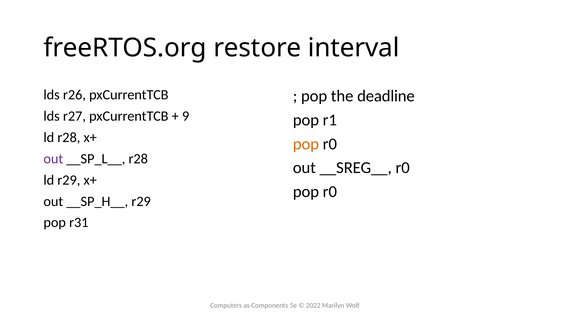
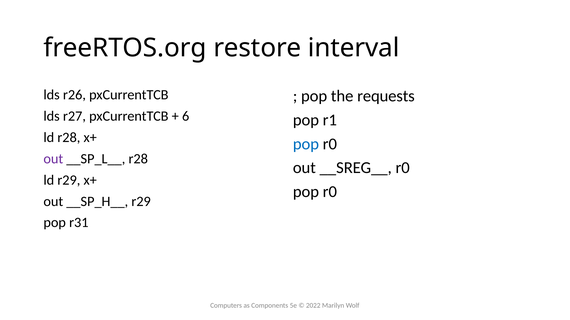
deadline: deadline -> requests
9: 9 -> 6
pop at (306, 144) colour: orange -> blue
